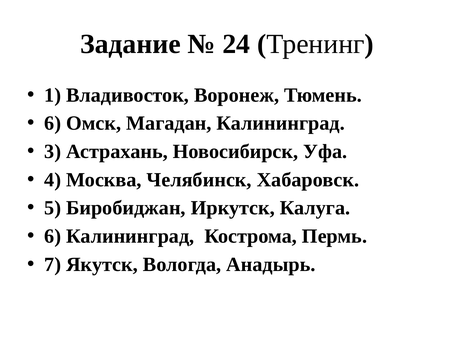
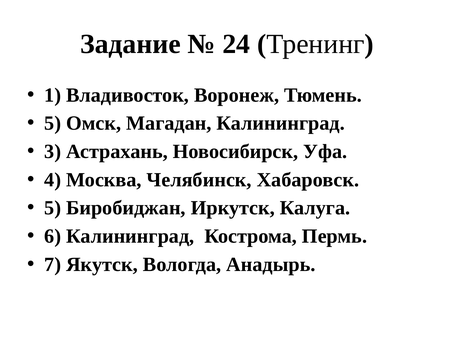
6 at (53, 123): 6 -> 5
